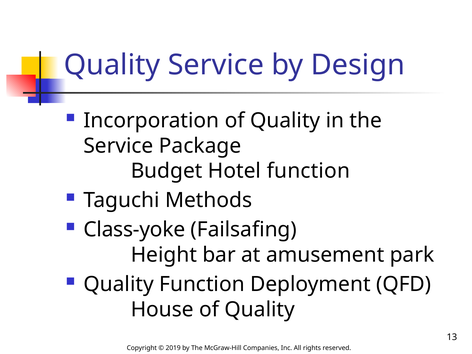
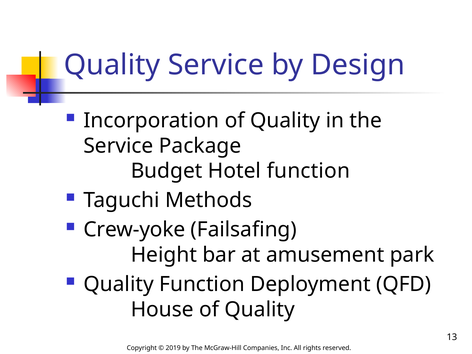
Class-yoke: Class-yoke -> Crew-yoke
